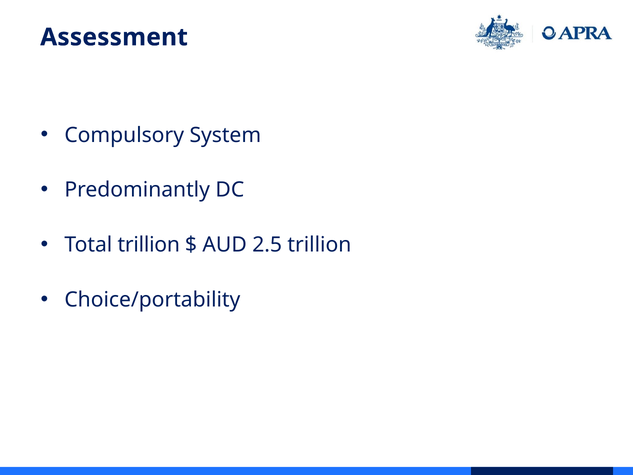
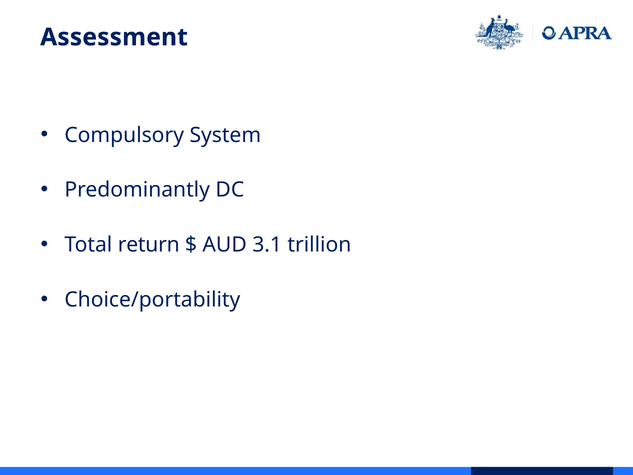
Total trillion: trillion -> return
2.5: 2.5 -> 3.1
